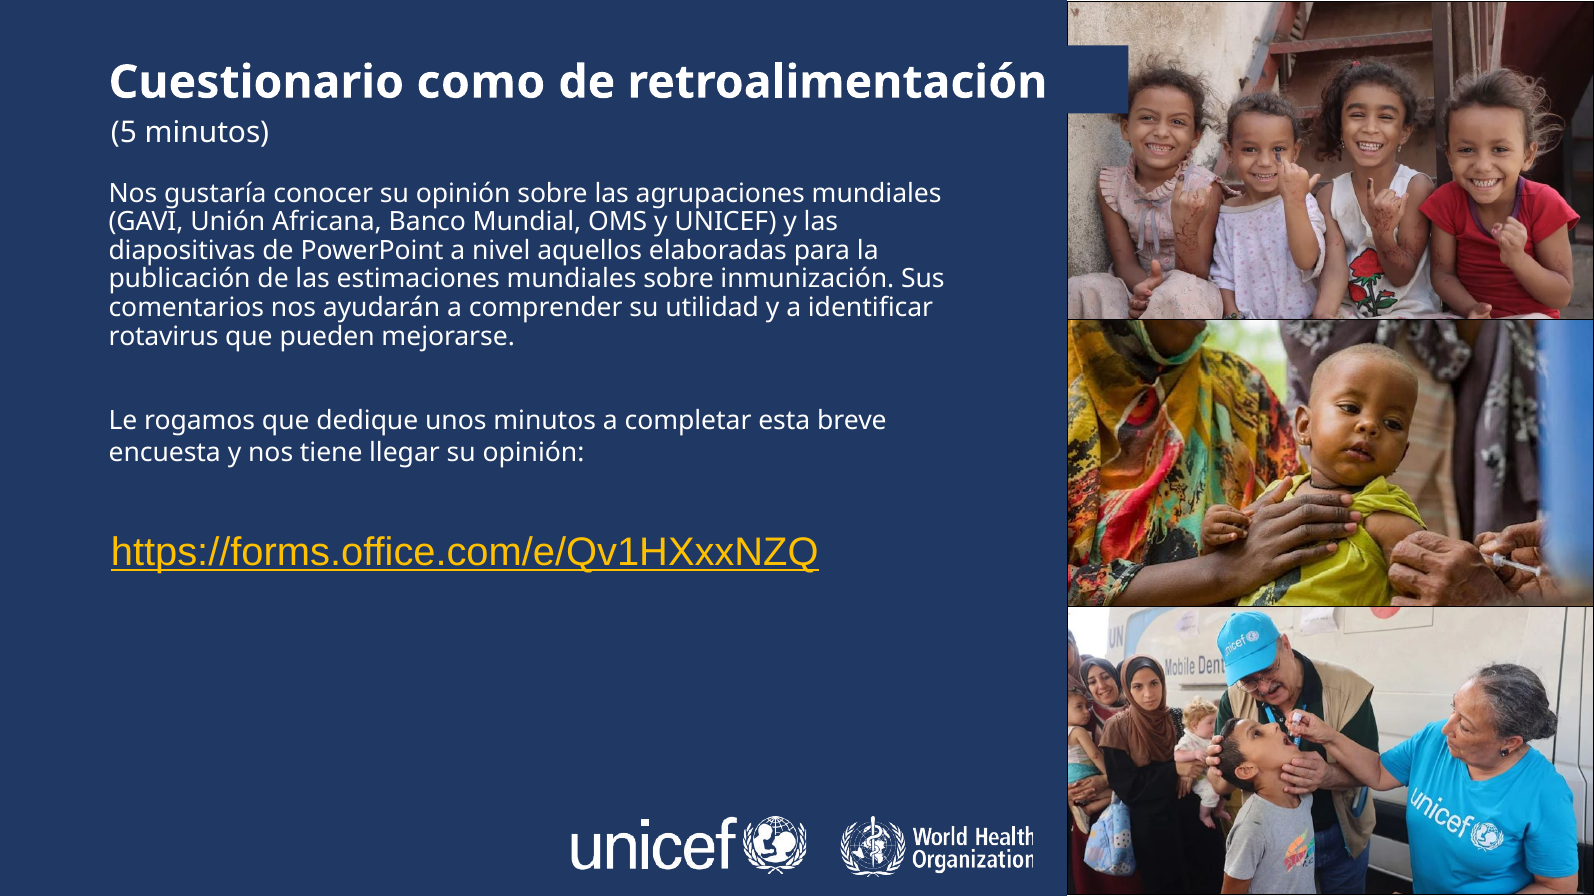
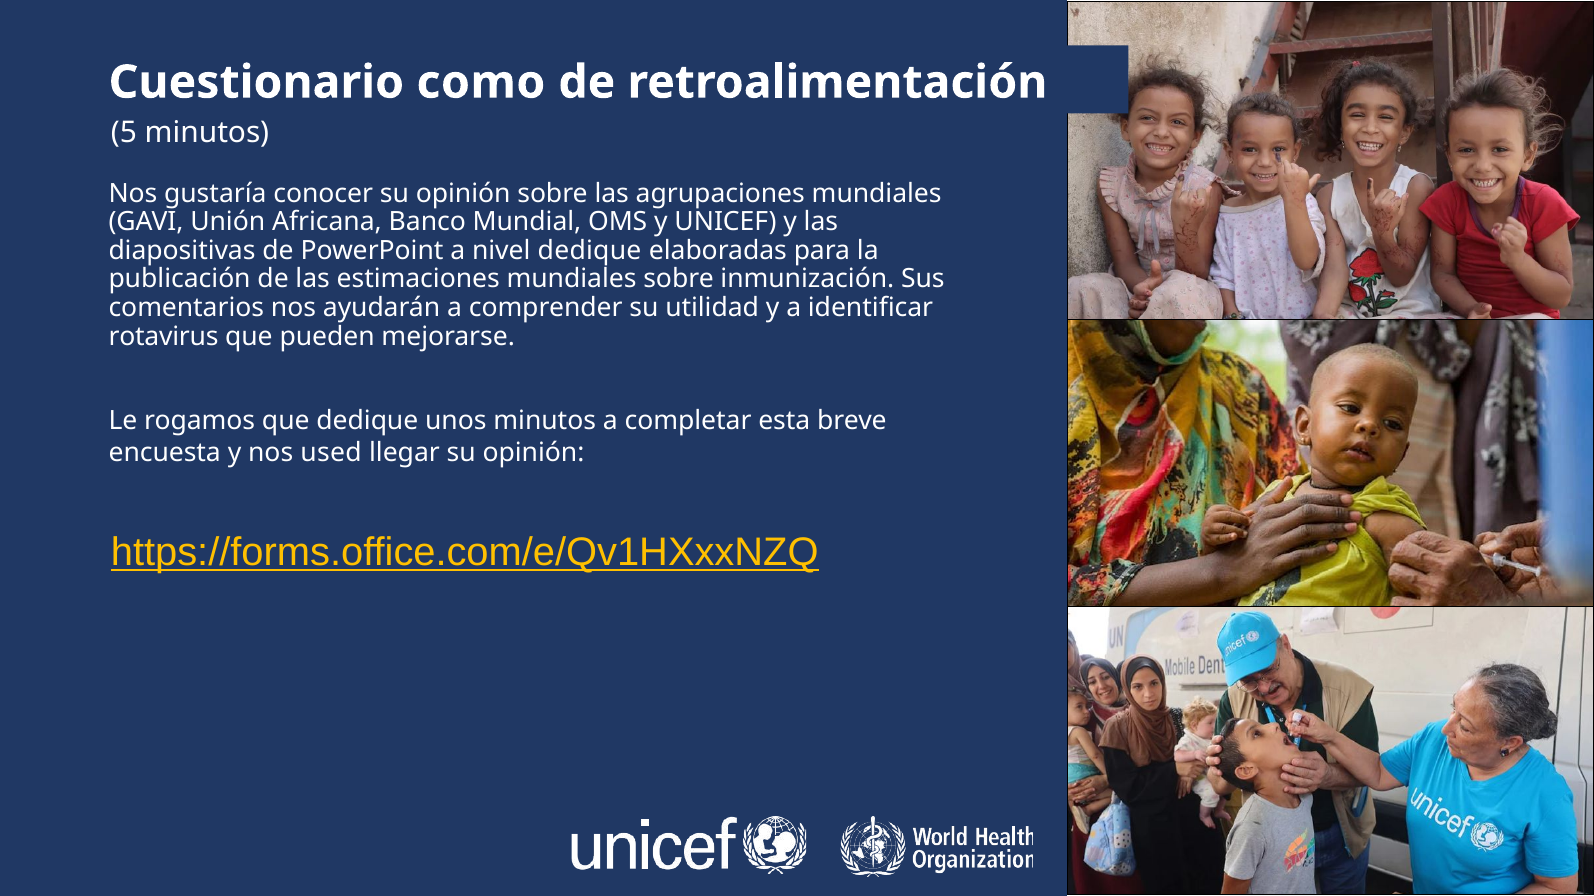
nivel aquellos: aquellos -> dedique
tiene: tiene -> used
